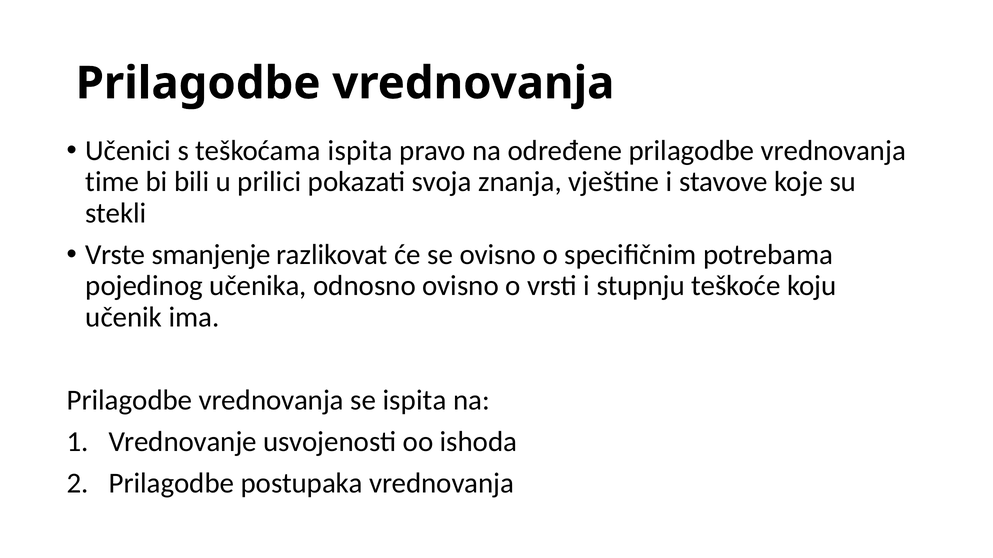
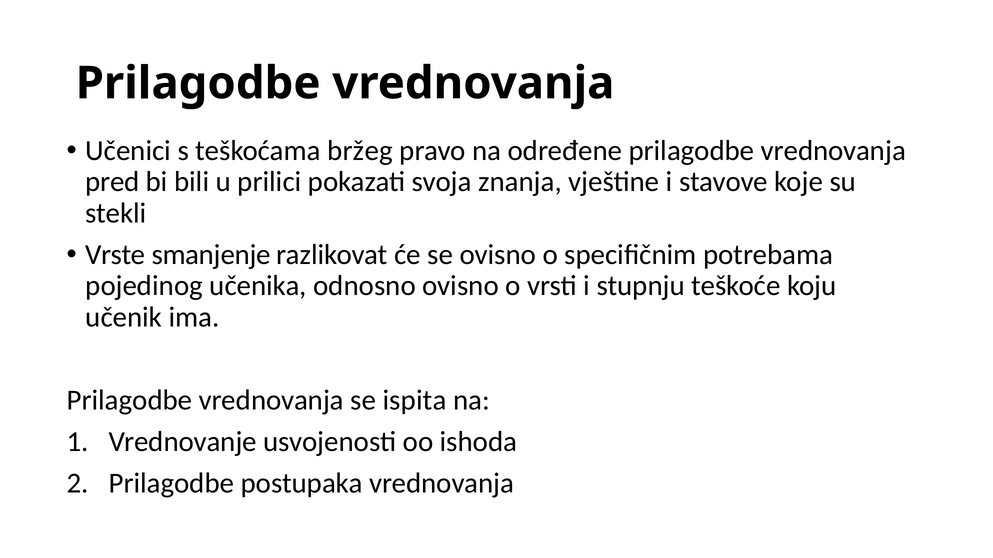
teškoćama ispita: ispita -> bržeg
time: time -> pred
